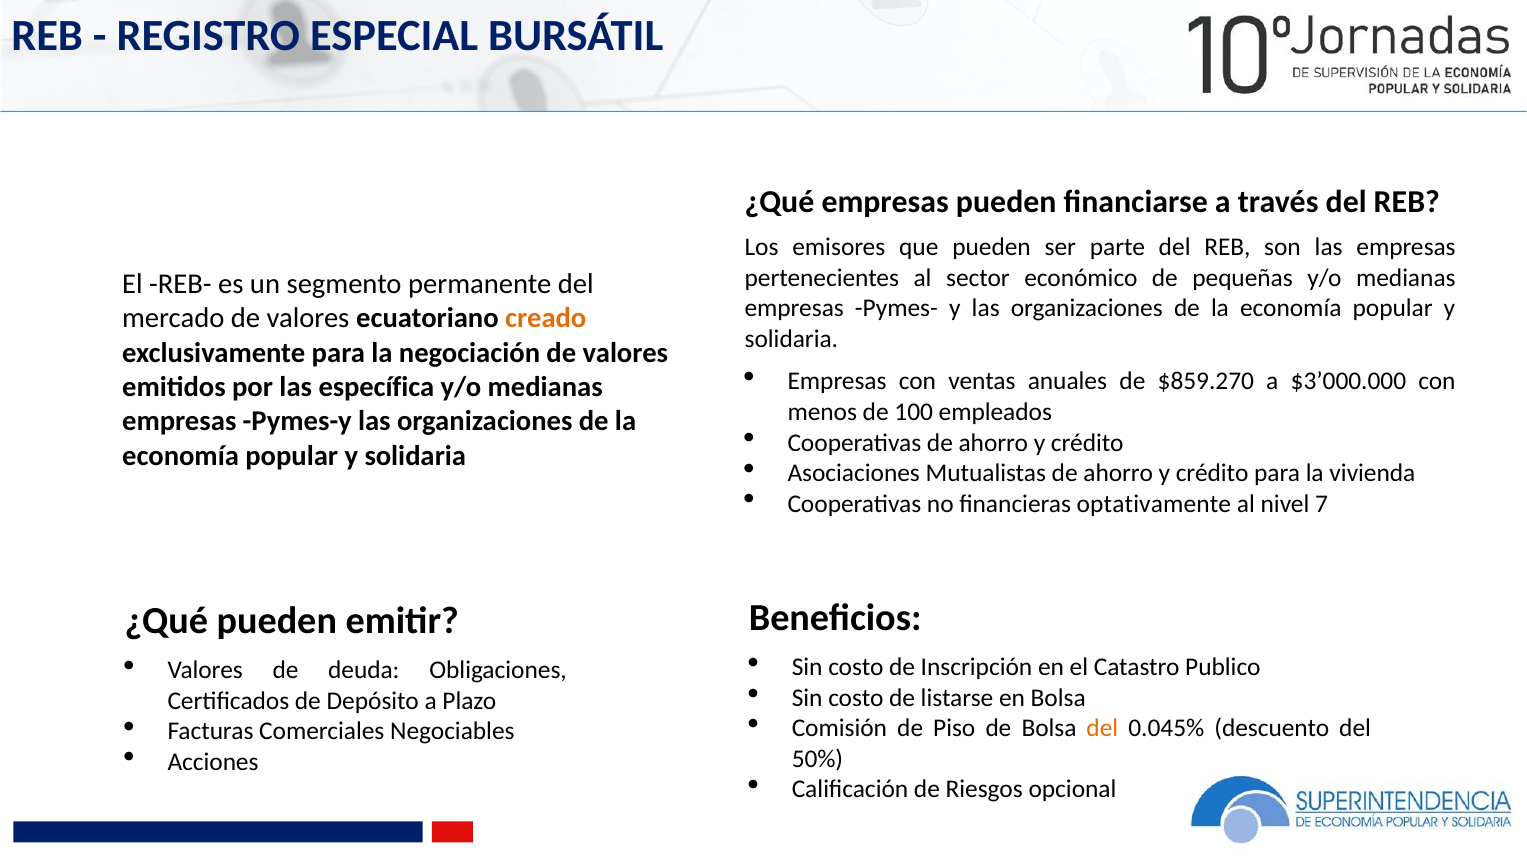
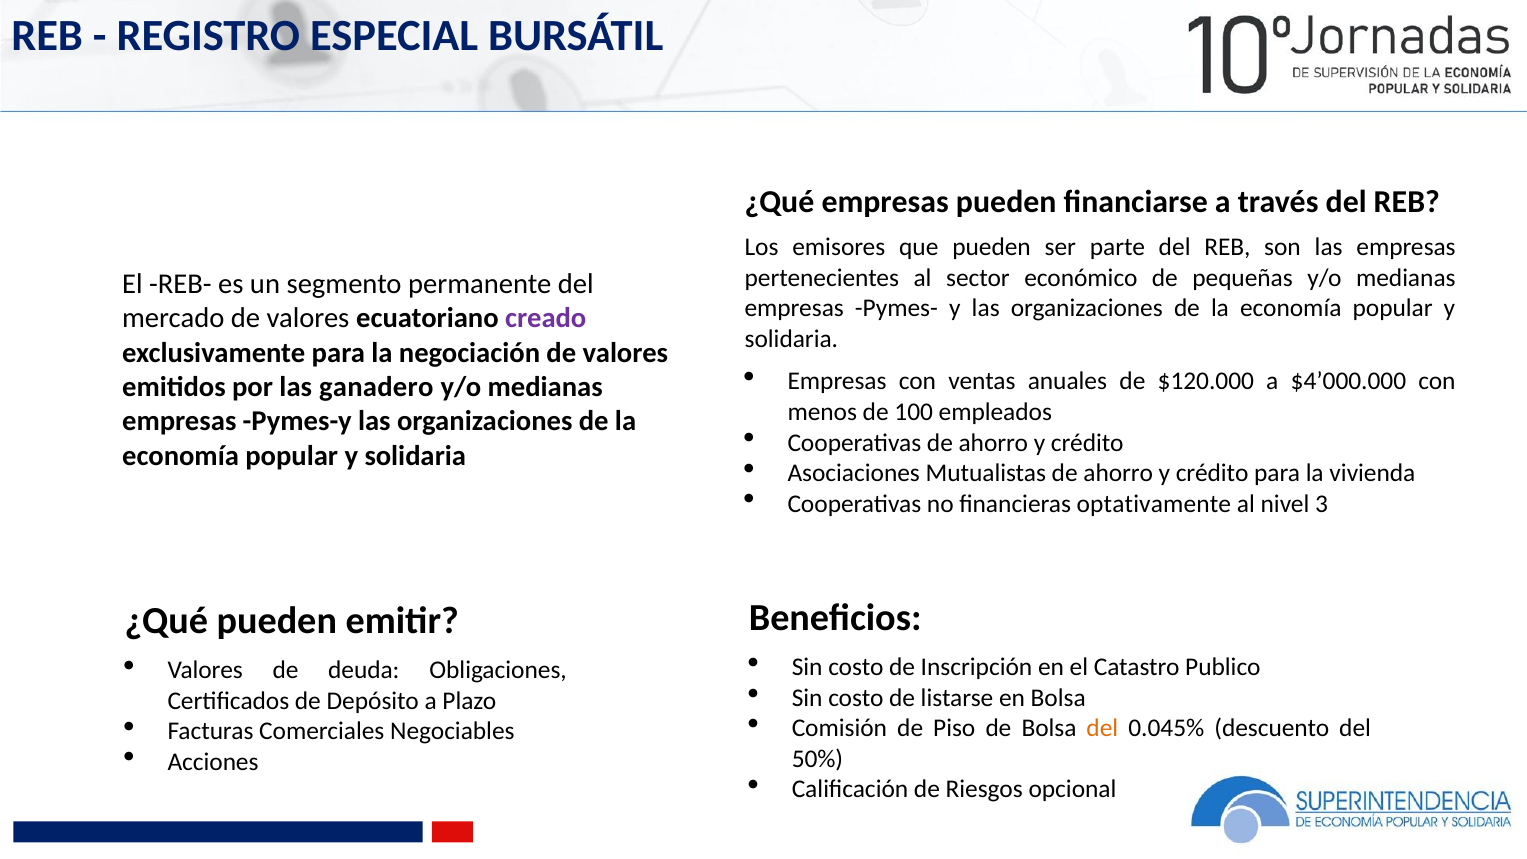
creado colour: orange -> purple
$859.270: $859.270 -> $120.000
$3’000.000: $3’000.000 -> $4’000.000
específica: específica -> ganadero
7: 7 -> 3
